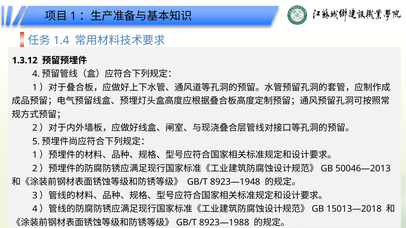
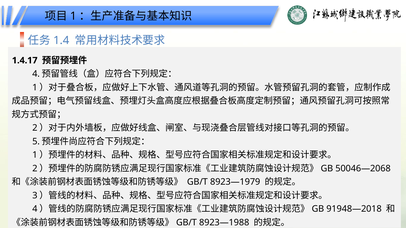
1.3.12: 1.3.12 -> 1.4.17
50046—2013: 50046—2013 -> 50046—2068
8923—1948: 8923—1948 -> 8923—1979
15013—2018: 15013—2018 -> 91948—2018
